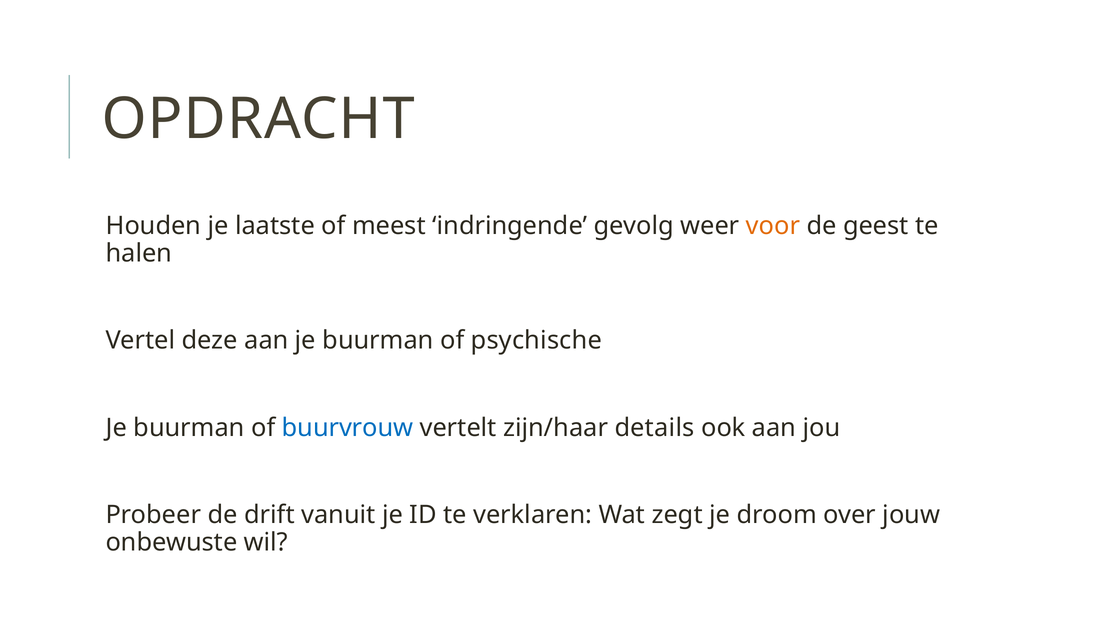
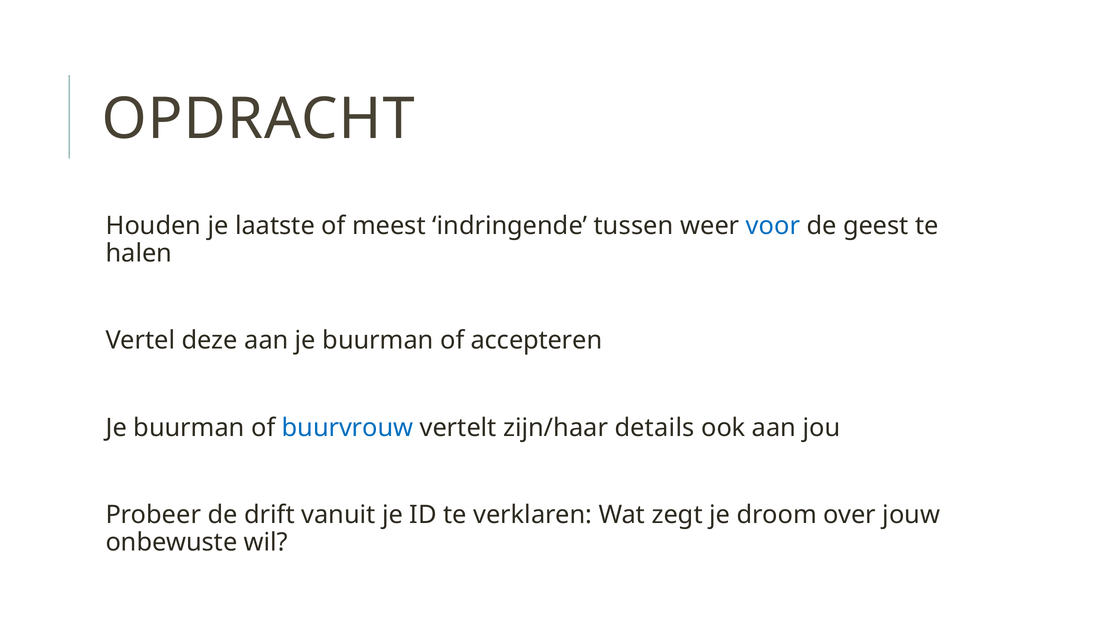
gevolg: gevolg -> tussen
voor colour: orange -> blue
psychische: psychische -> accepteren
